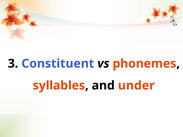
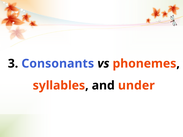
Constituent: Constituent -> Consonants
